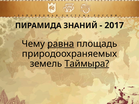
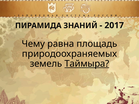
равна underline: present -> none
